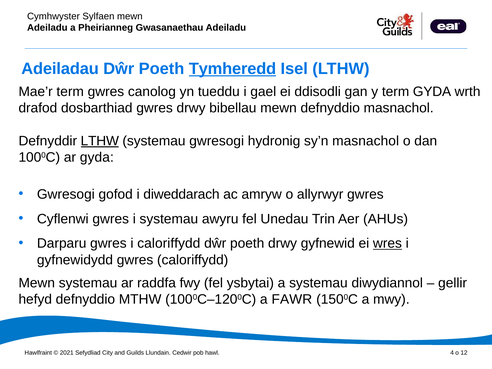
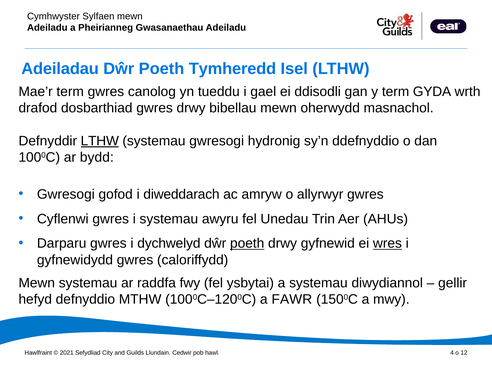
Tymheredd underline: present -> none
mewn defnyddio: defnyddio -> oherwydd
sy’n masnachol: masnachol -> ddefnyddio
ar gyda: gyda -> bydd
i caloriffydd: caloriffydd -> dychwelyd
poeth at (247, 243) underline: none -> present
